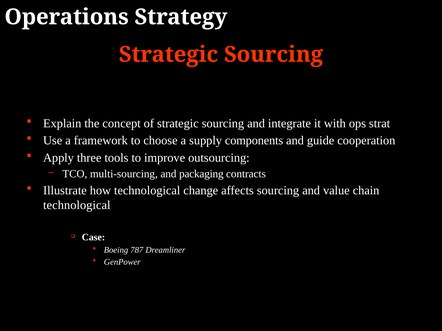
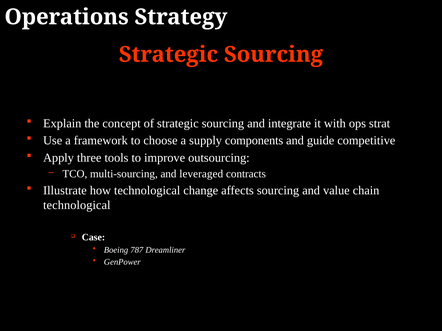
cooperation: cooperation -> competitive
packaging: packaging -> leveraged
